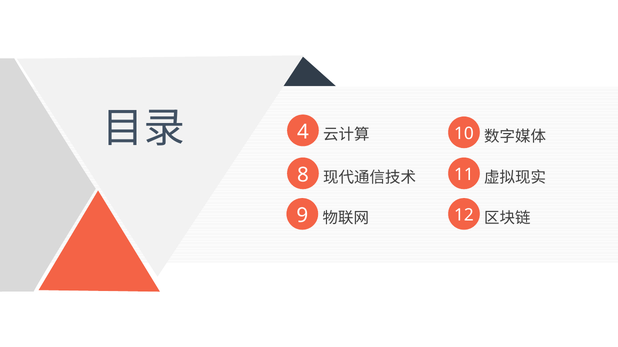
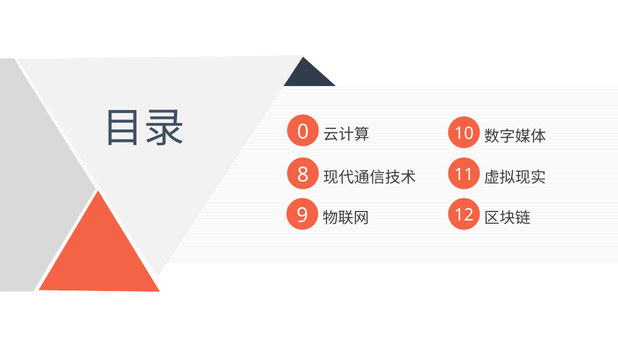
4: 4 -> 0
